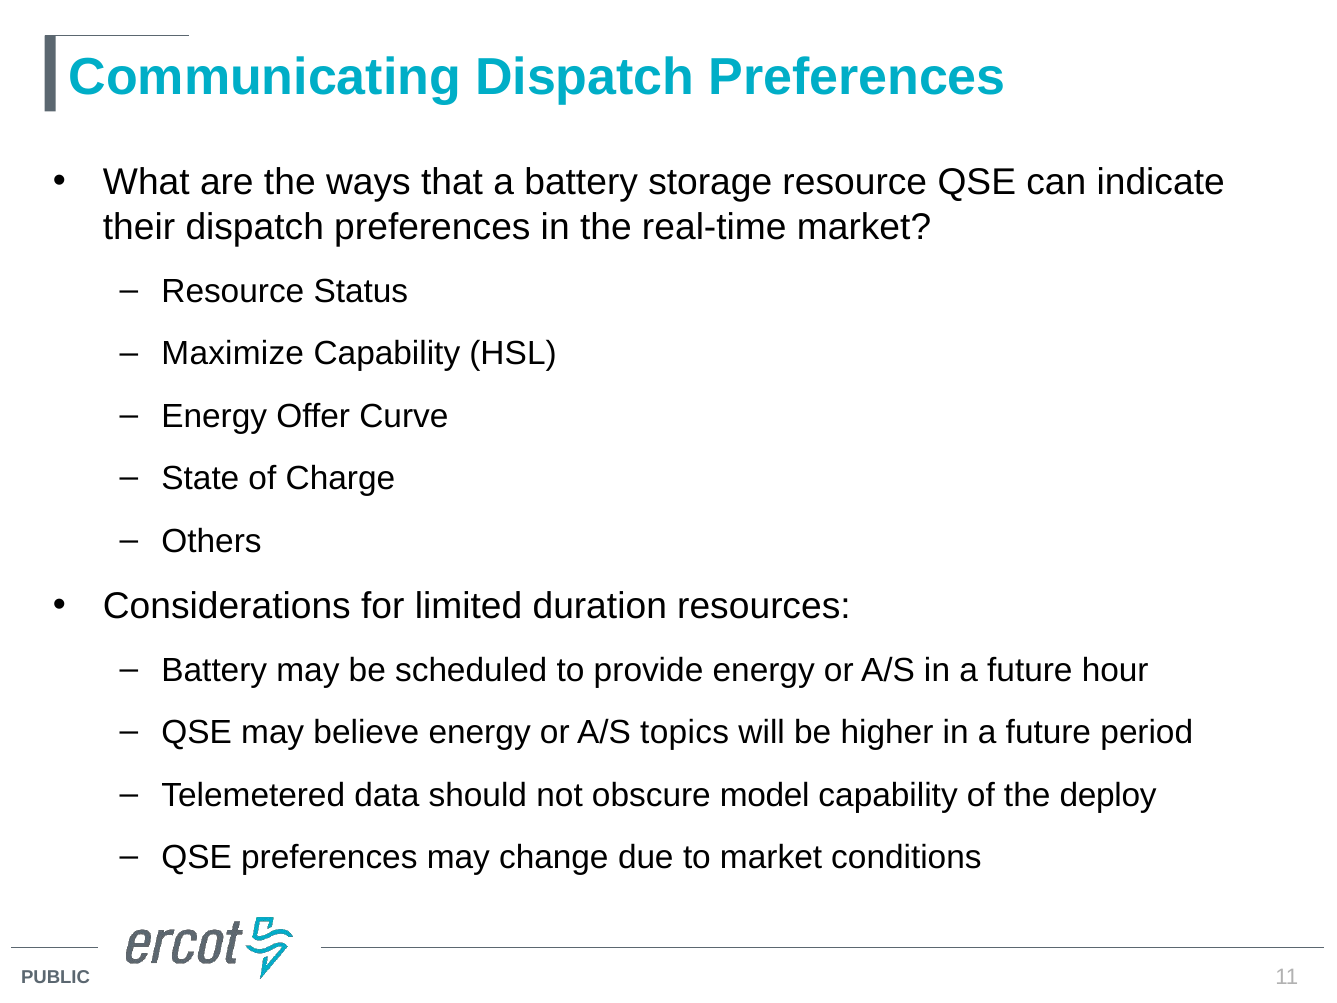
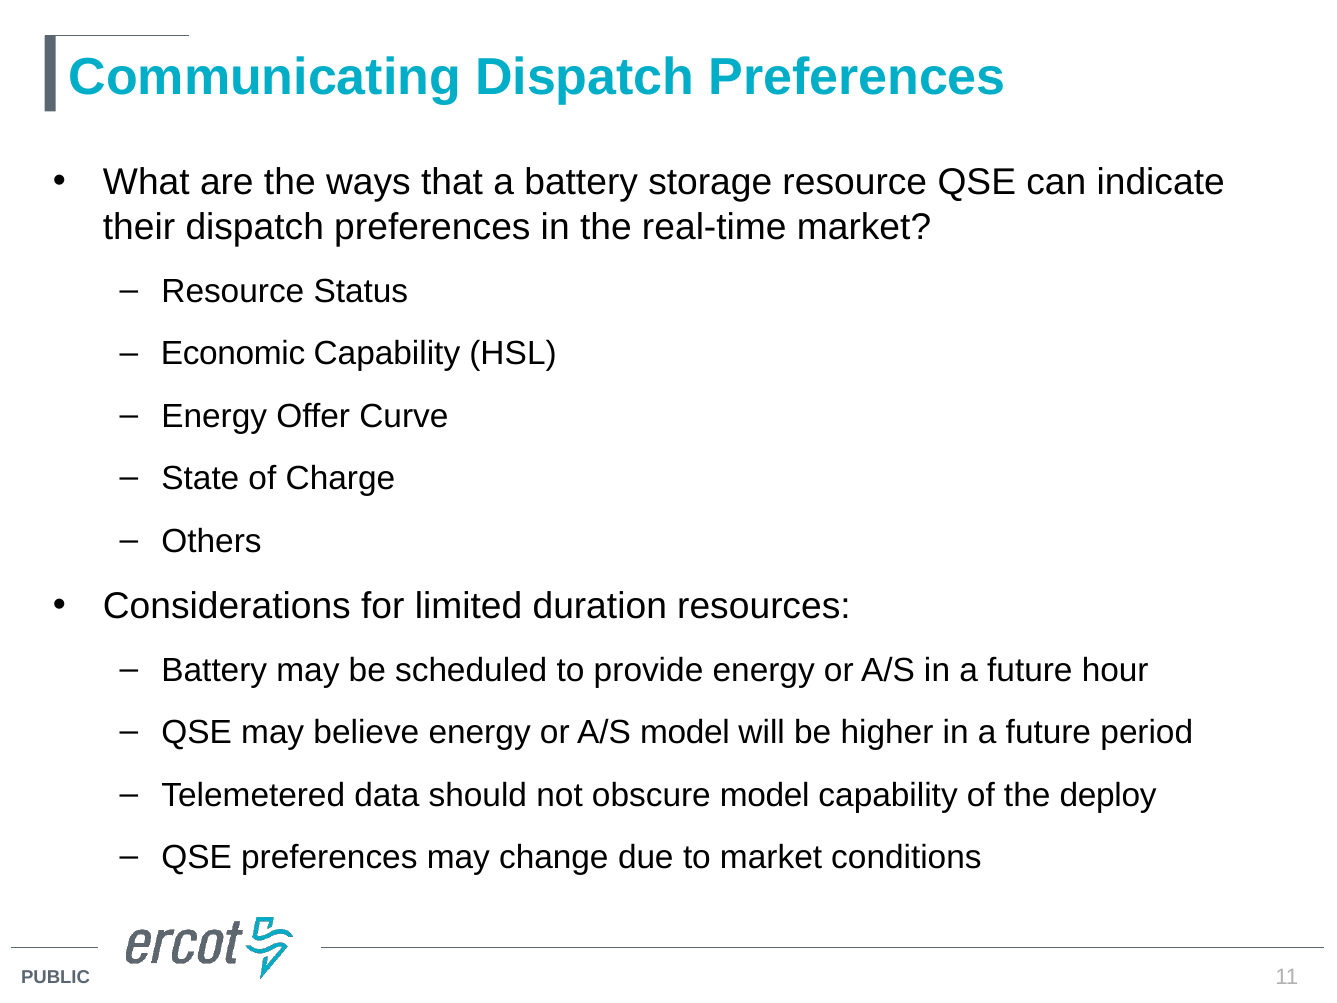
Maximize: Maximize -> Economic
A/S topics: topics -> model
